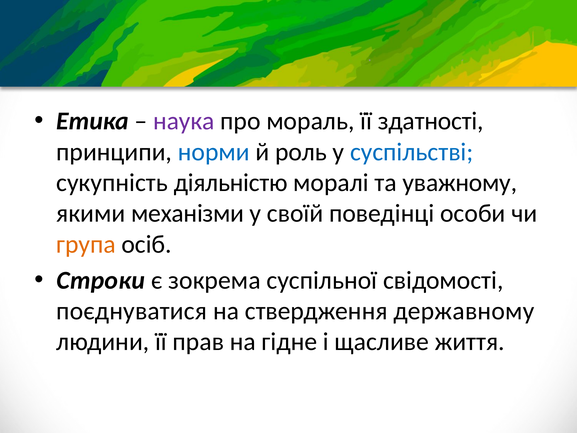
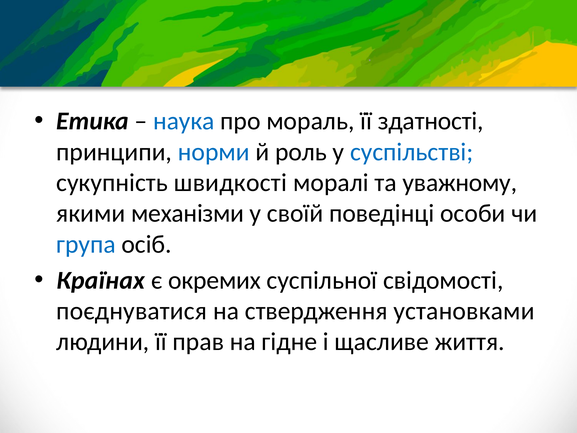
наука colour: purple -> blue
діяльністю: діяльністю -> швидкості
група colour: orange -> blue
Строки: Строки -> Країнах
зокрема: зокрема -> окремих
державному: державному -> установками
